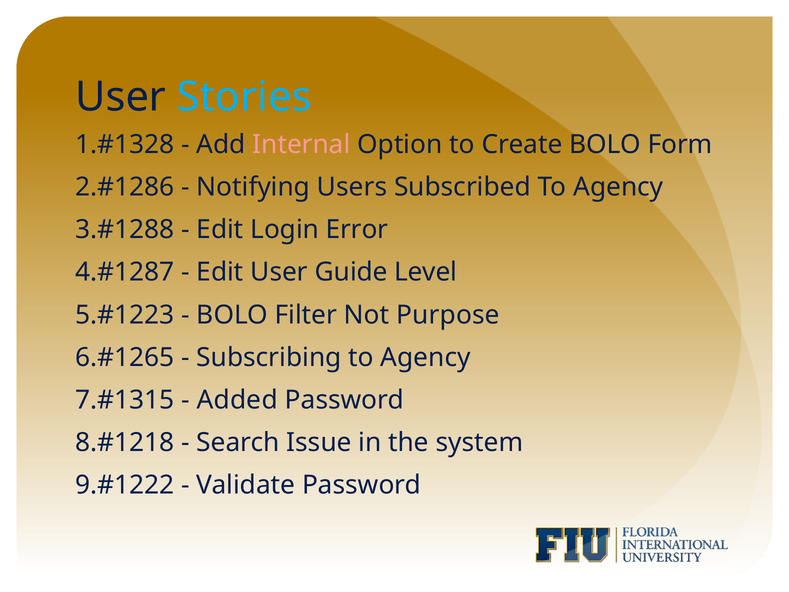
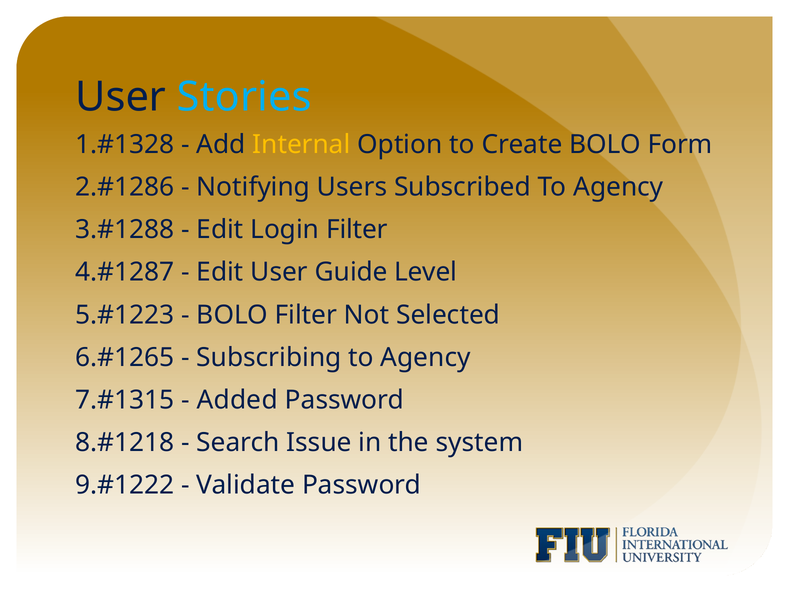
Internal colour: pink -> yellow
Login Error: Error -> Filter
Purpose: Purpose -> Selected
